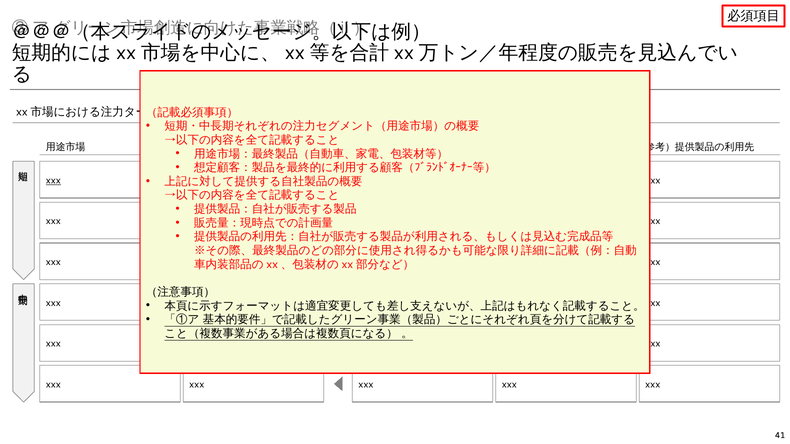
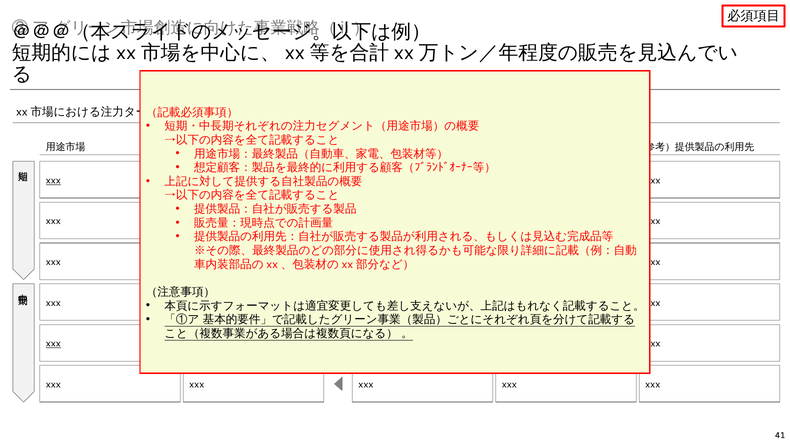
xxx at (53, 344) underline: none -> present
